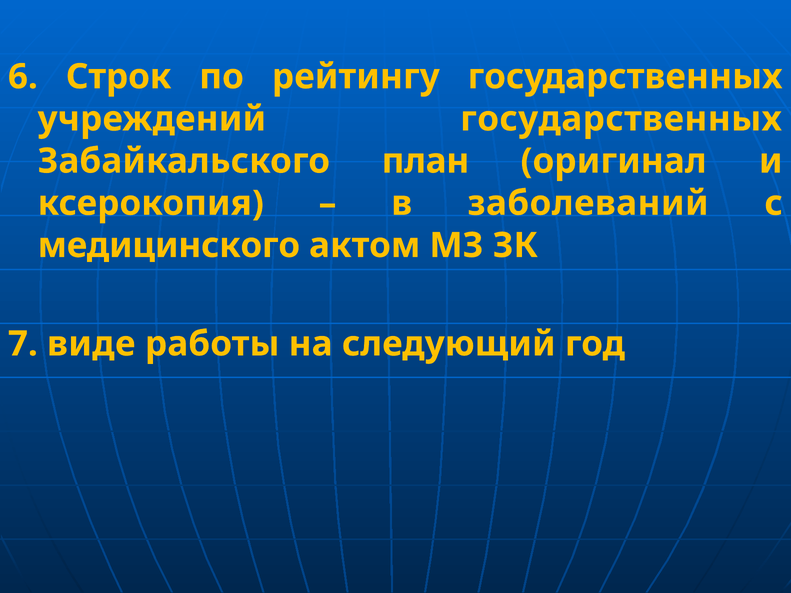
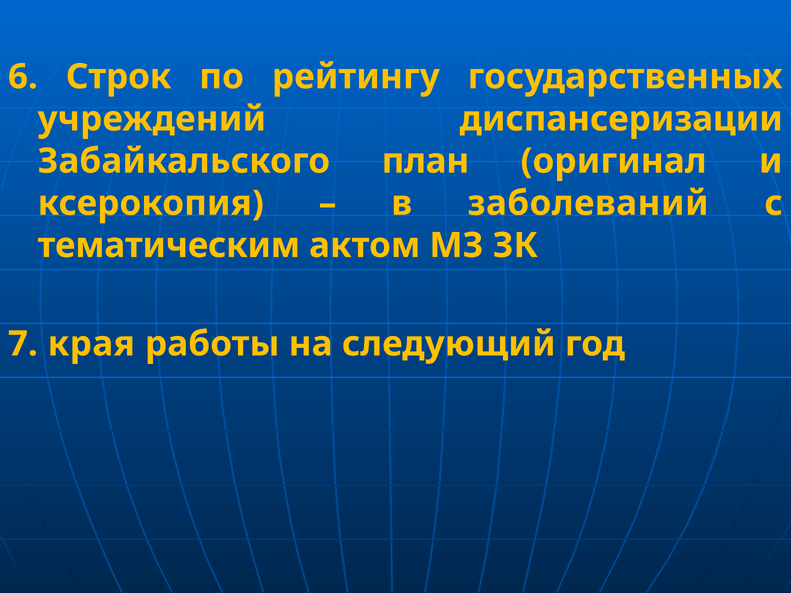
учреждений государственных: государственных -> диспансеризации
медицинского: медицинского -> тематическим
виде: виде -> края
